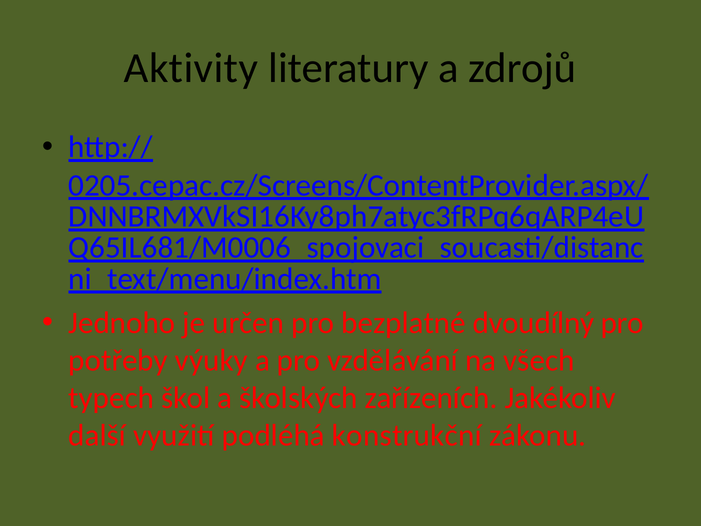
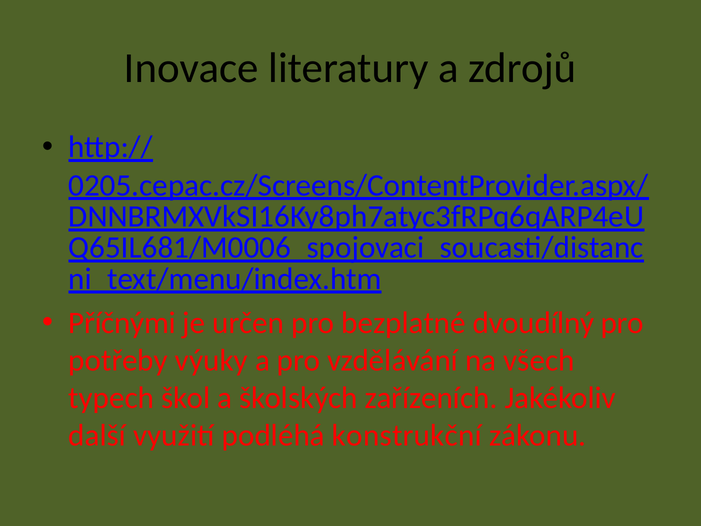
Aktivity: Aktivity -> Inovace
Jednoho: Jednoho -> Příčnými
